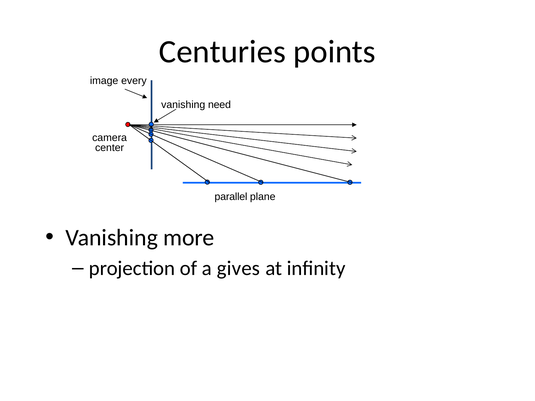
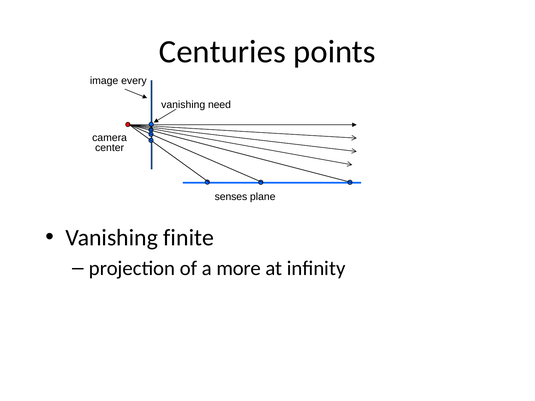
parallel: parallel -> senses
more: more -> finite
gives: gives -> more
